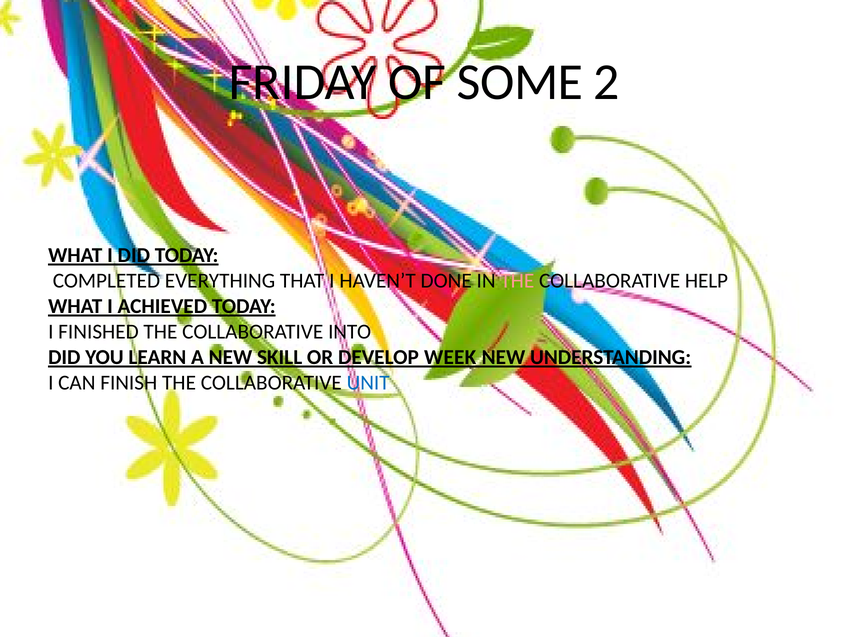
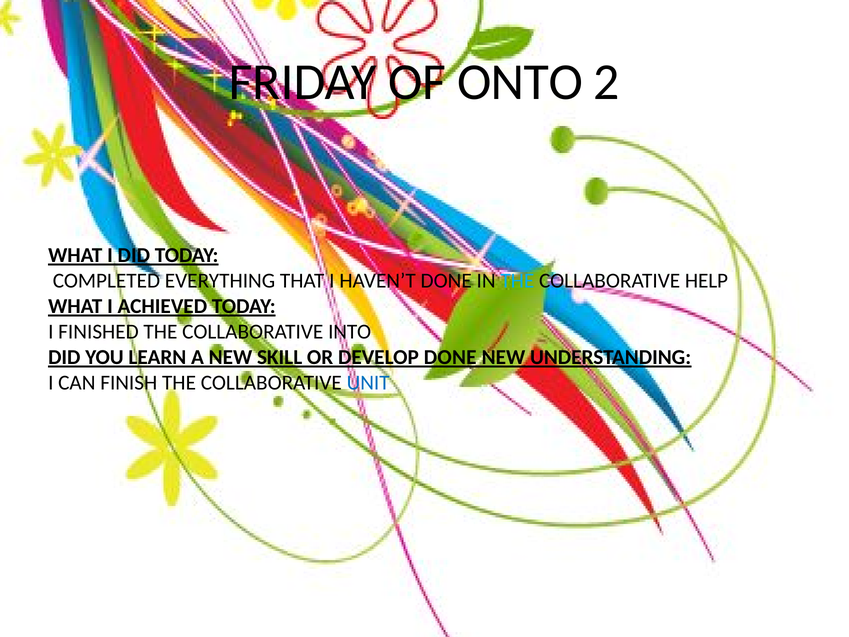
SOME: SOME -> ONTO
THE at (517, 281) colour: pink -> light blue
DEVELOP WEEK: WEEK -> DONE
